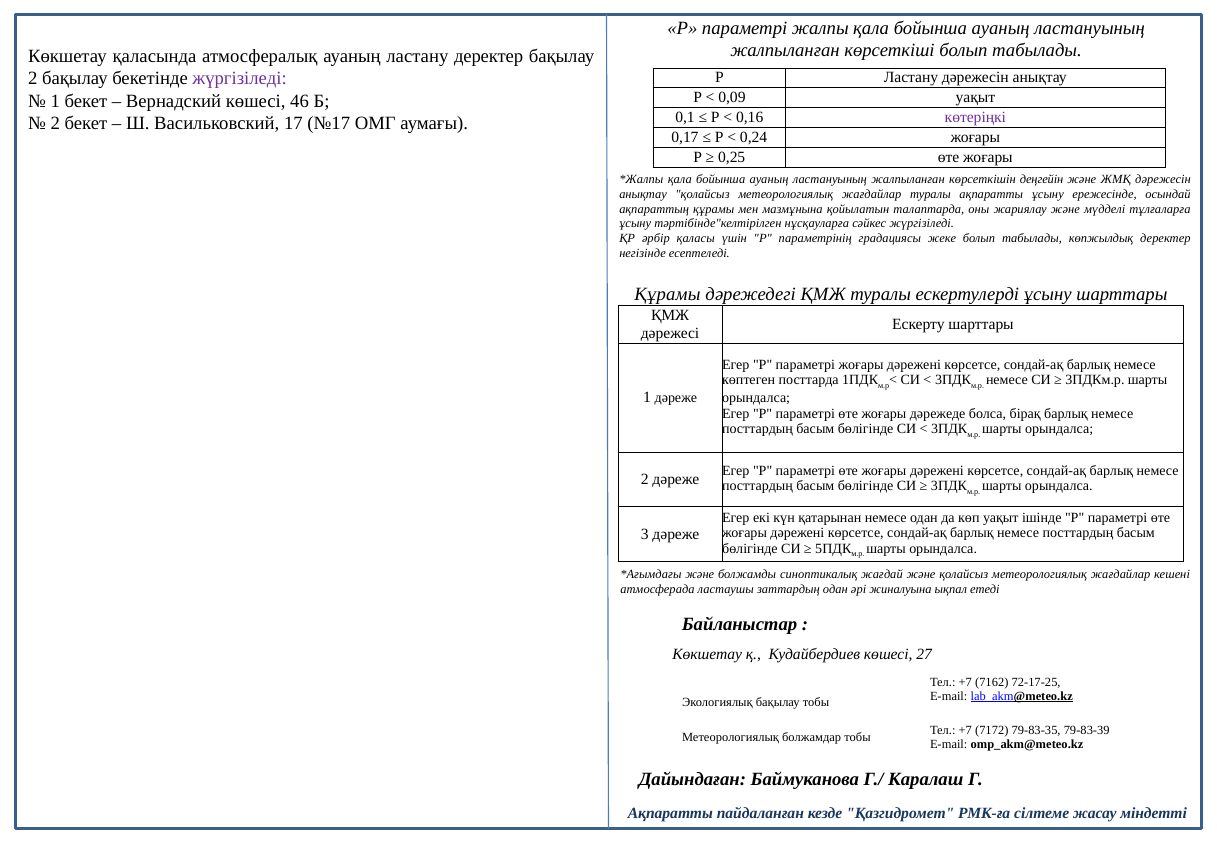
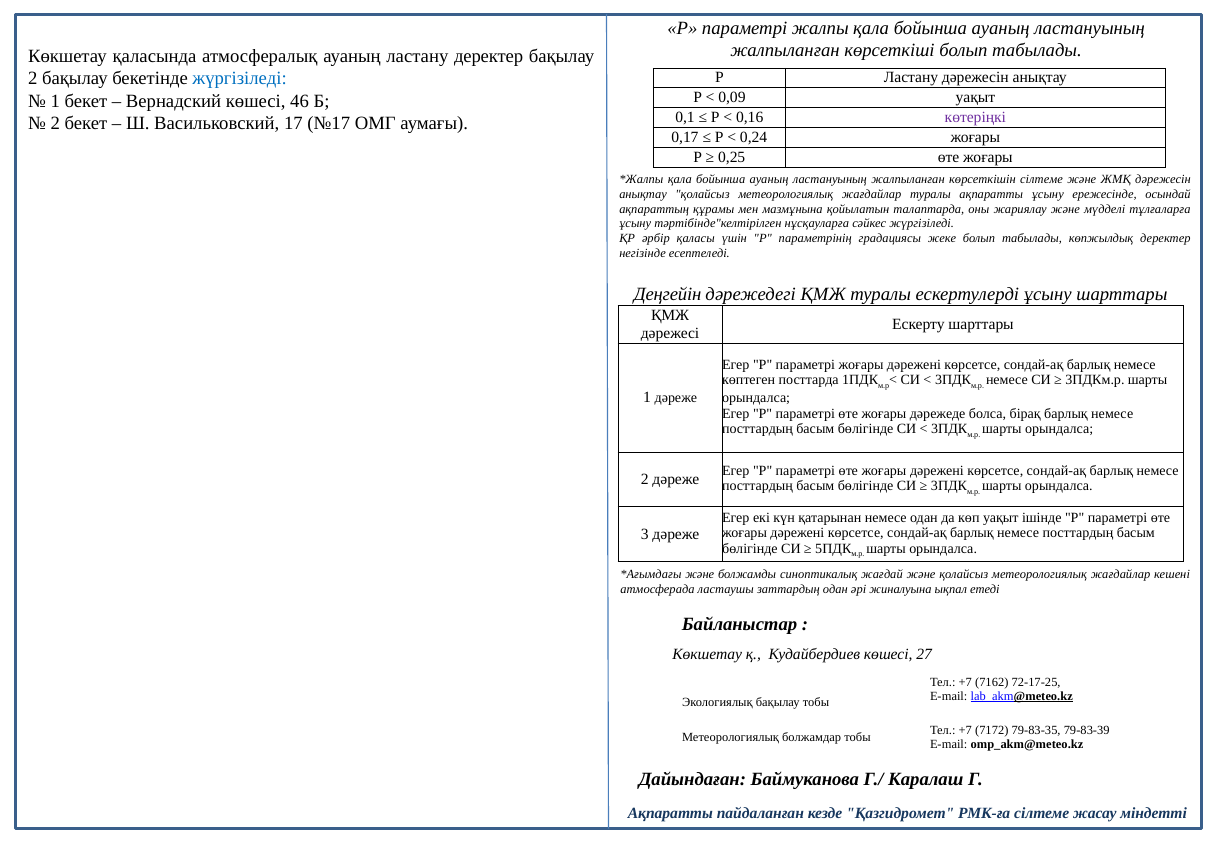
жүргізіледі at (240, 79) colour: purple -> blue
көрсеткішін деңгейін: деңгейін -> сілтеме
Құрамы at (667, 294): Құрамы -> Деңгейін
